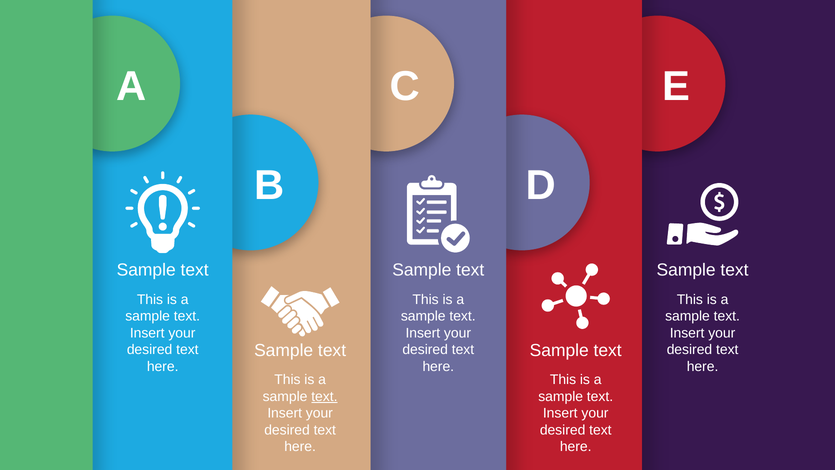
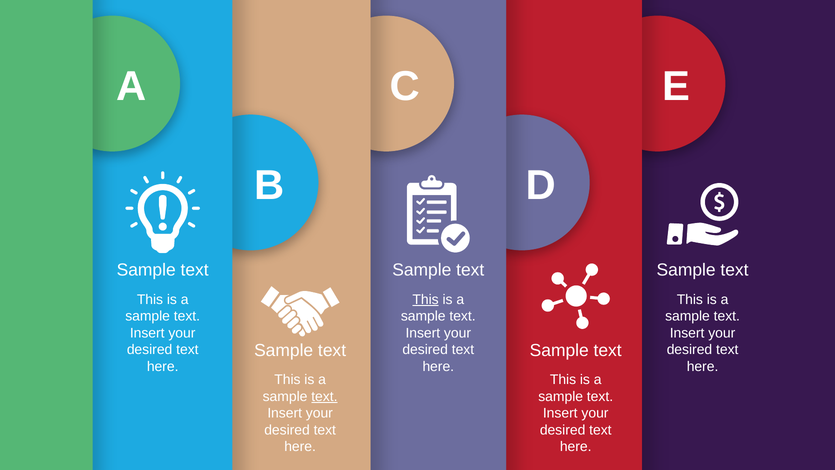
This at (426, 300) underline: none -> present
